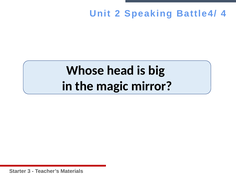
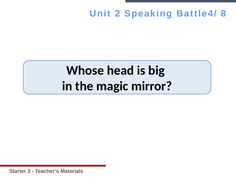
4: 4 -> 8
